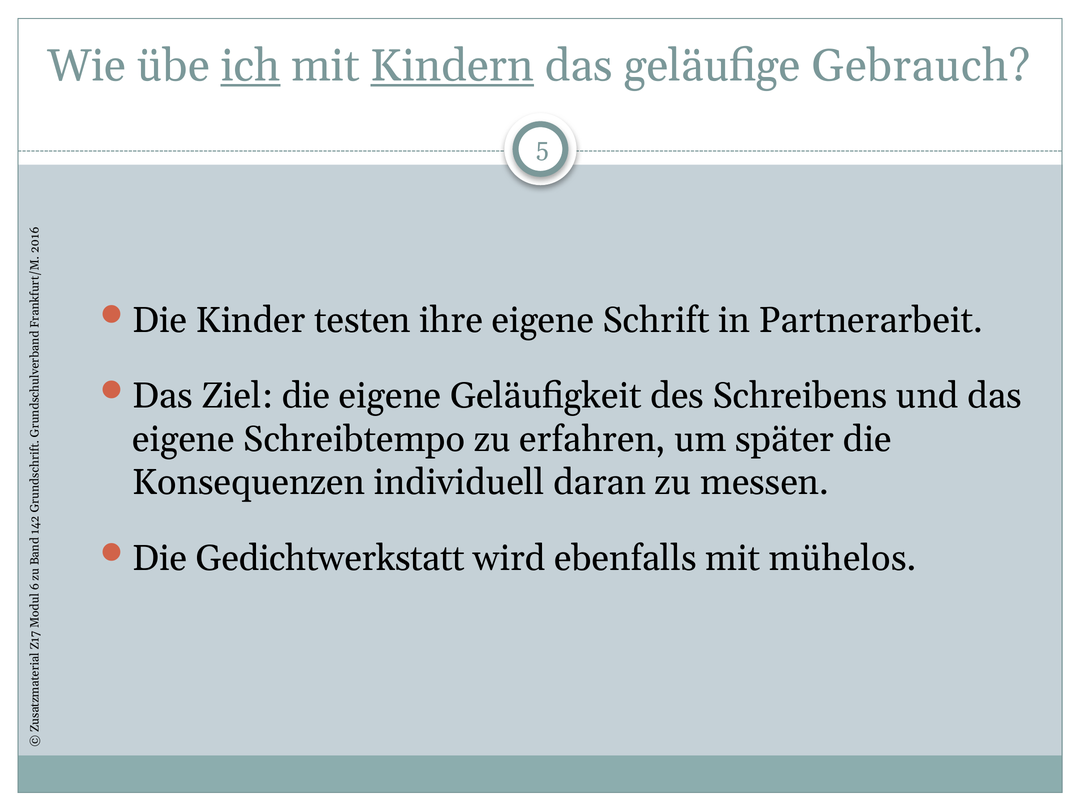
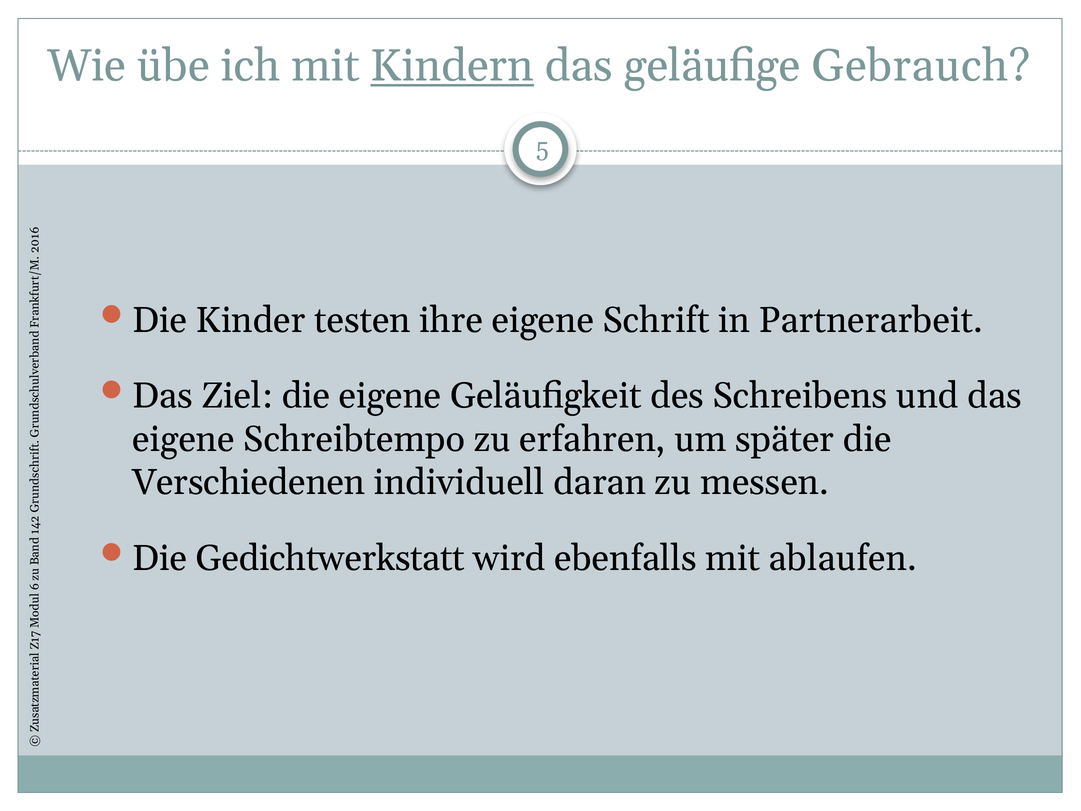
ich underline: present -> none
Konsequenzen: Konsequenzen -> Verschiedenen
mühelos: mühelos -> ablaufen
